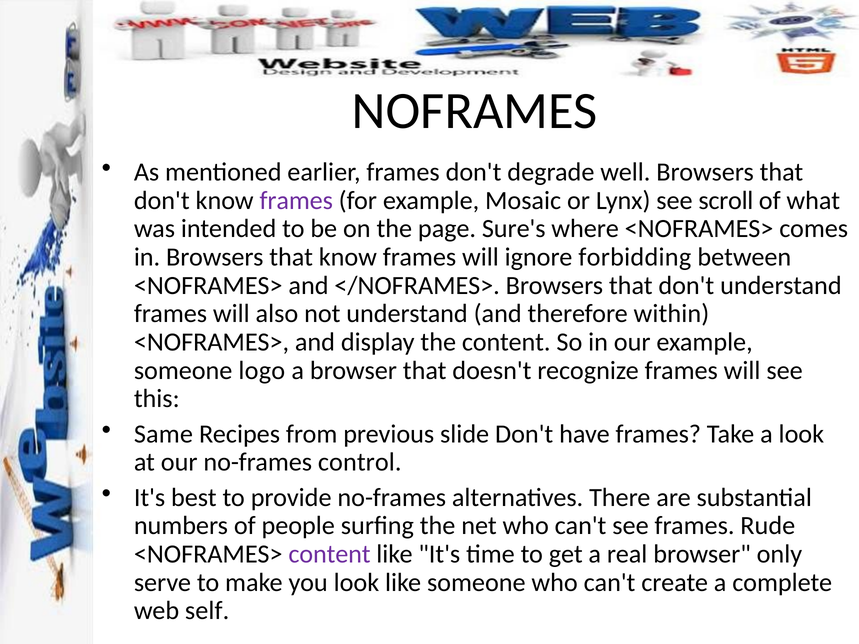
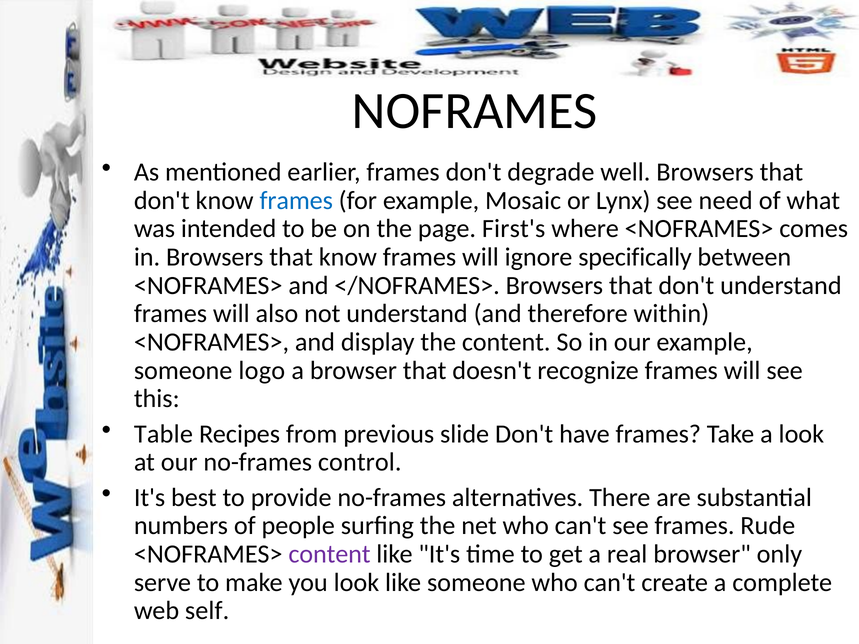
frames at (296, 201) colour: purple -> blue
scroll: scroll -> need
Sure's: Sure's -> First's
forbidding: forbidding -> specifically
Same: Same -> Table
